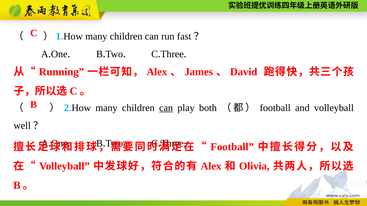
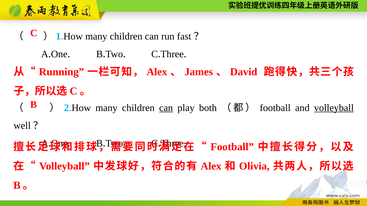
volleyball at (334, 108) underline: none -> present
